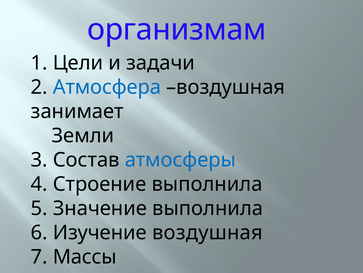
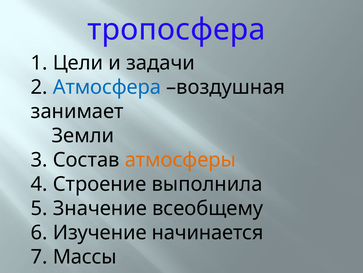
организмам: организмам -> тропосфера
атмосферы colour: blue -> orange
Значение выполнила: выполнила -> всеобщему
Изучение воздушная: воздушная -> начинается
